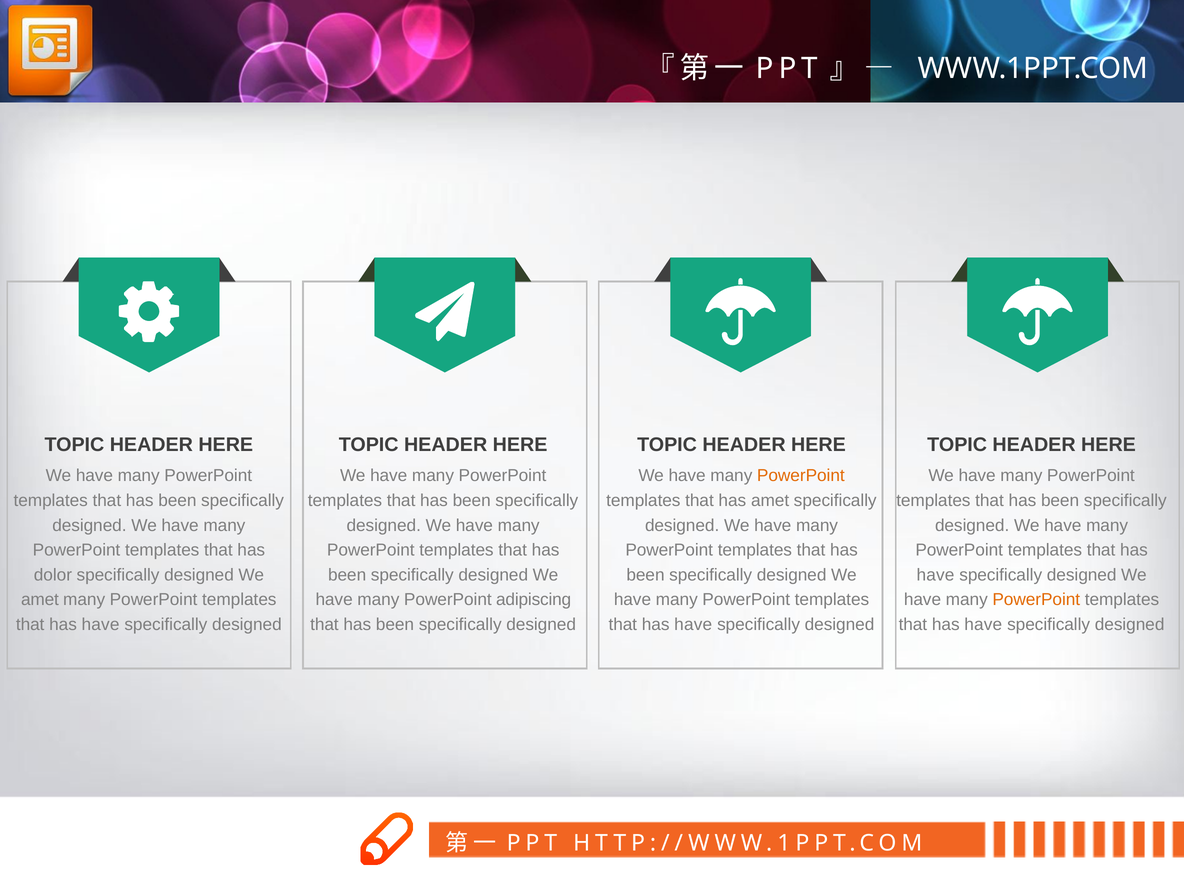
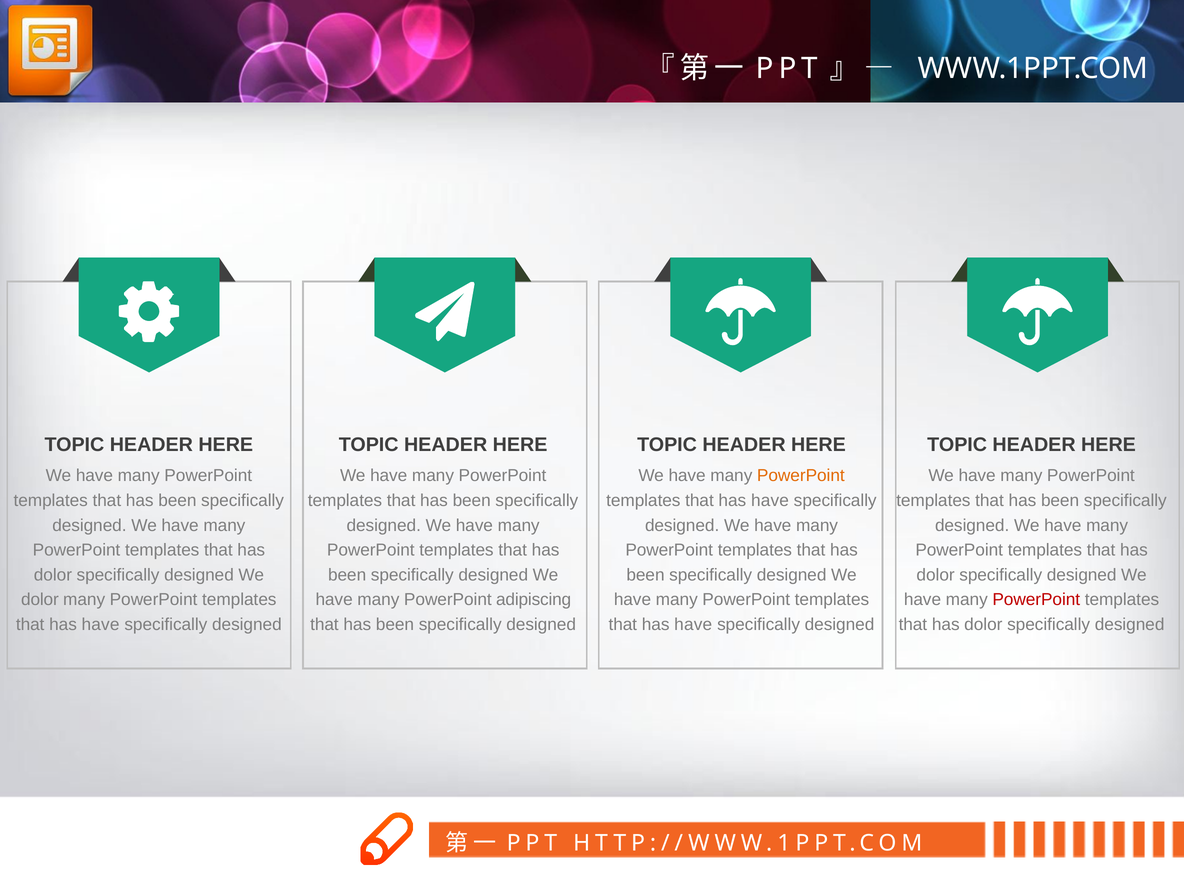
amet at (770, 501): amet -> have
have at (935, 575): have -> dolor
amet at (40, 600): amet -> dolor
PowerPoint at (1036, 600) colour: orange -> red
have at (983, 625): have -> dolor
